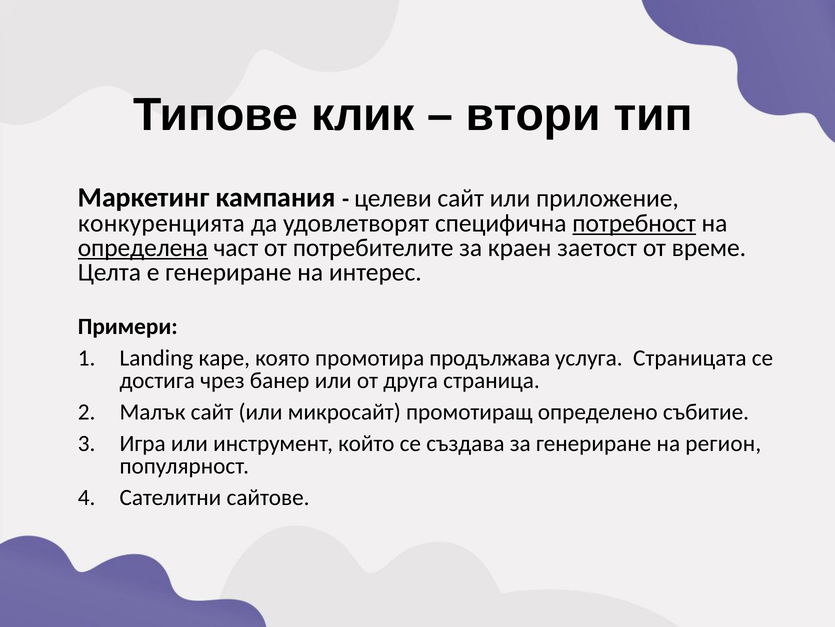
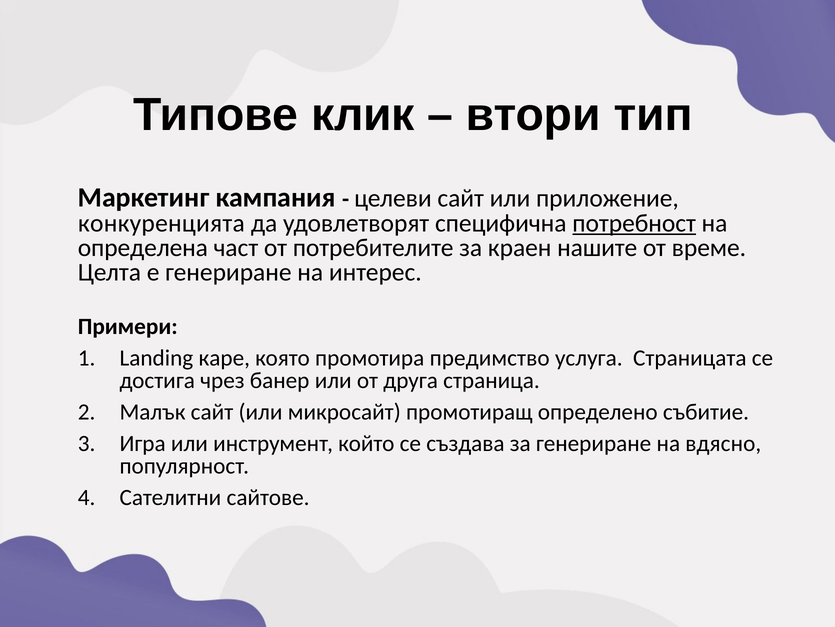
определена underline: present -> none
заетост: заетост -> нашите
продължава: продължава -> предимство
регион: регион -> вдясно
